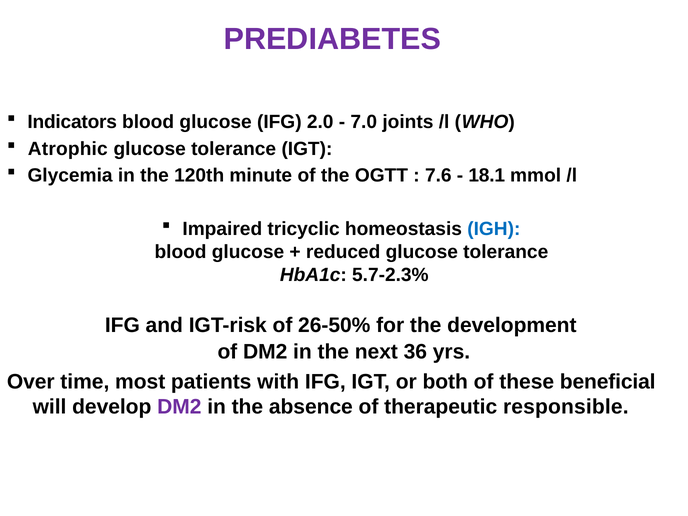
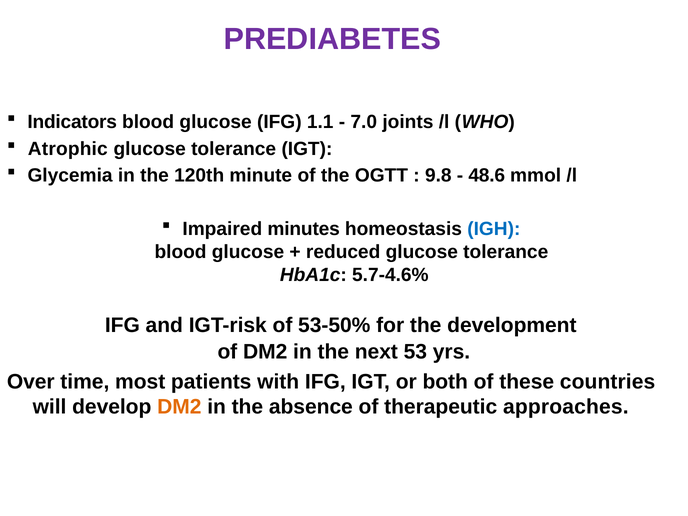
2.0: 2.0 -> 1.1
7.6: 7.6 -> 9.8
18.1: 18.1 -> 48.6
tricyclic: tricyclic -> minutes
5.7-2.3%: 5.7-2.3% -> 5.7-4.6%
26-50%: 26-50% -> 53-50%
36: 36 -> 53
beneficial: beneficial -> countries
DM2 at (179, 407) colour: purple -> orange
responsible: responsible -> approaches
